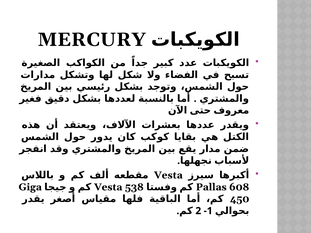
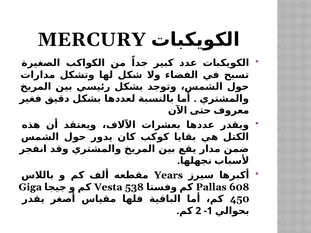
Vesta at (168, 175): Vesta -> Years
